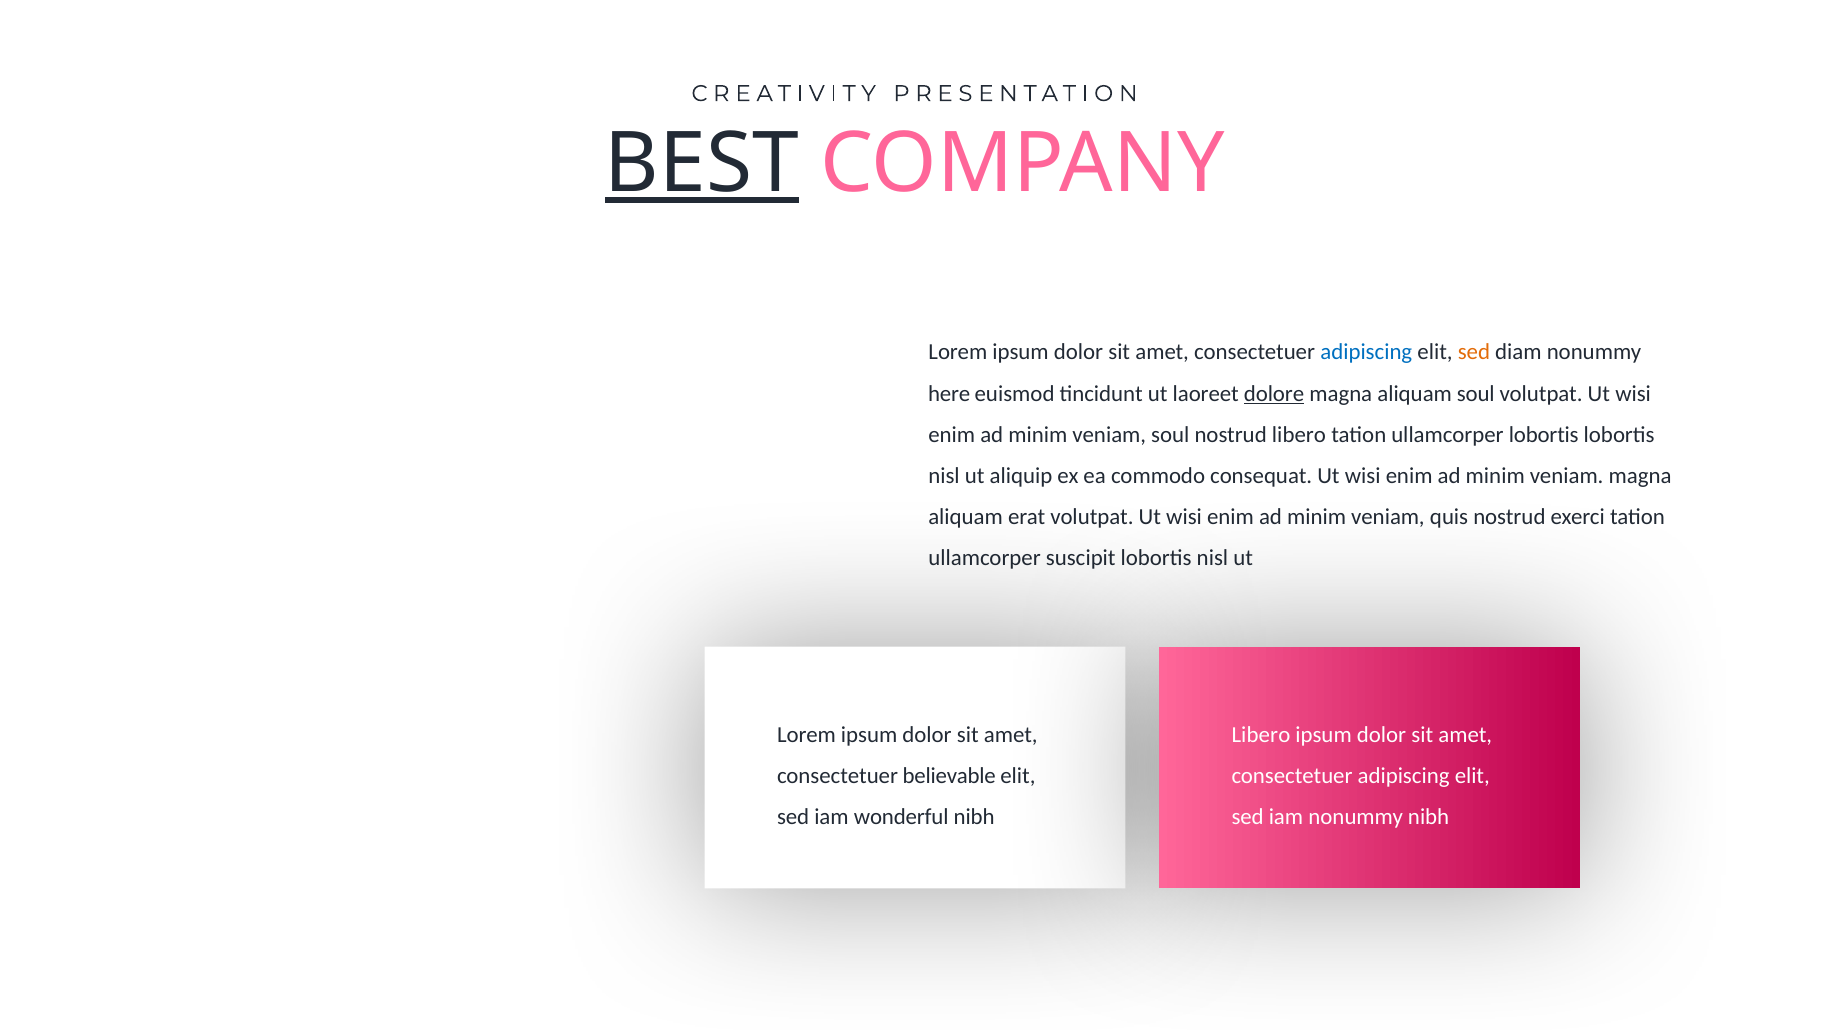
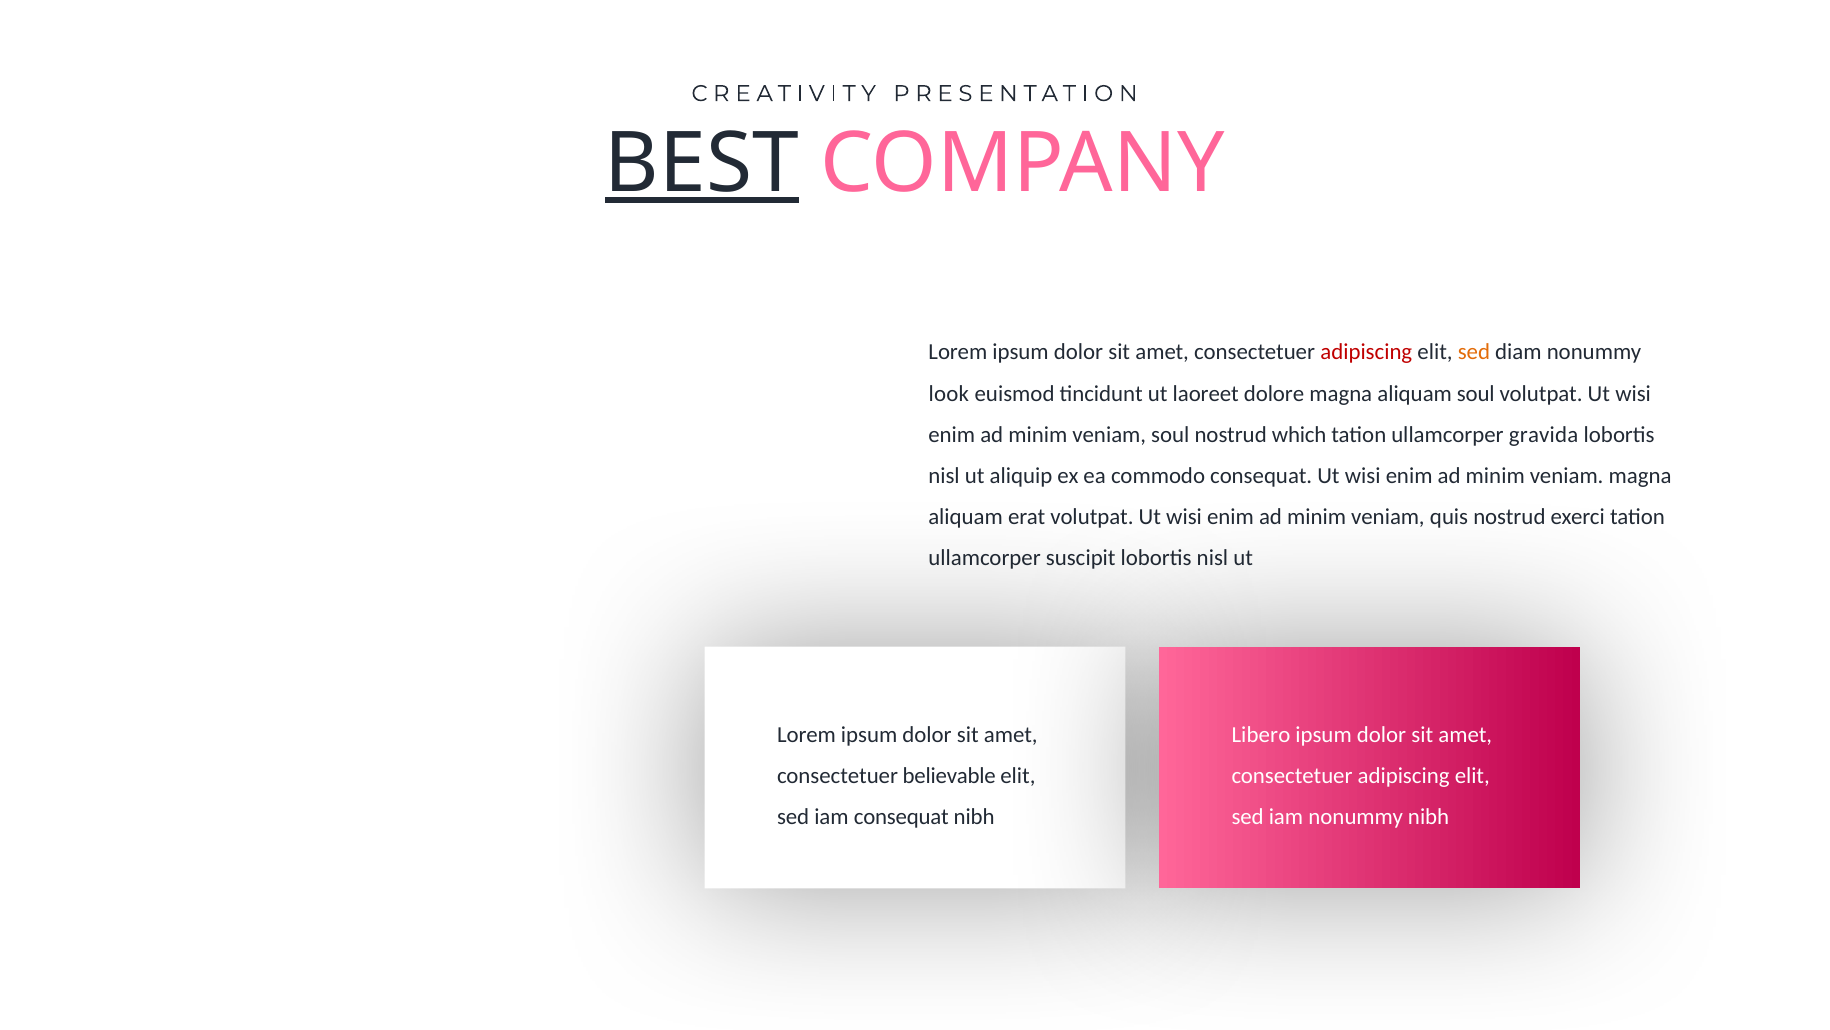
adipiscing at (1366, 352) colour: blue -> red
here: here -> look
dolore underline: present -> none
nostrud libero: libero -> which
ullamcorper lobortis: lobortis -> gravida
iam wonderful: wonderful -> consequat
